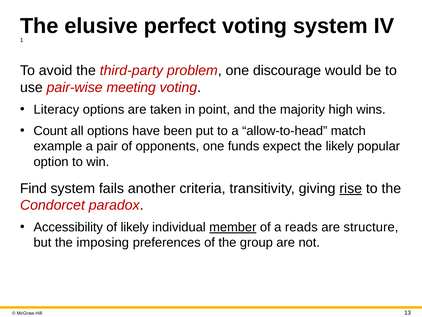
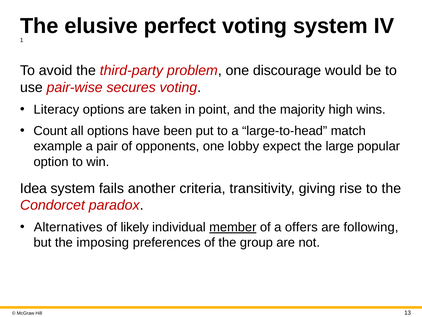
meeting: meeting -> secures
allow-to-head: allow-to-head -> large-to-head
funds: funds -> lobby
the likely: likely -> large
Find: Find -> Idea
rise underline: present -> none
Accessibility: Accessibility -> Alternatives
reads: reads -> offers
structure: structure -> following
